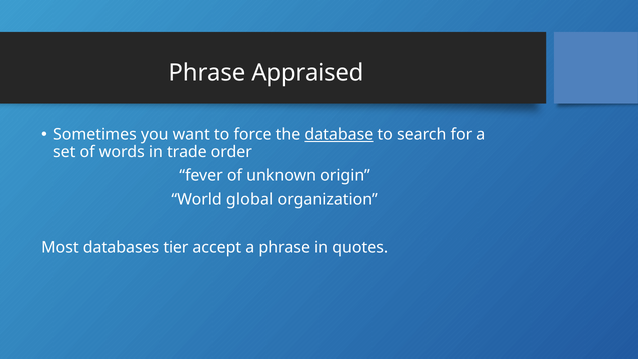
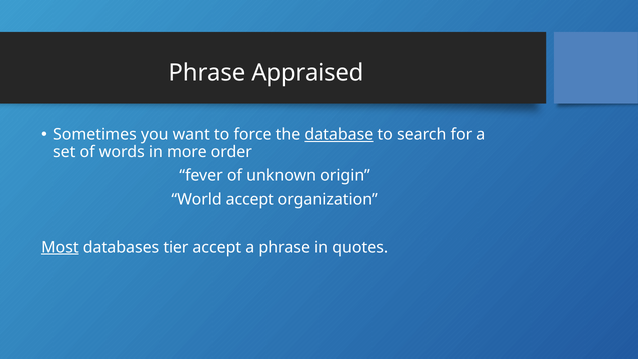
trade: trade -> more
World global: global -> accept
Most underline: none -> present
